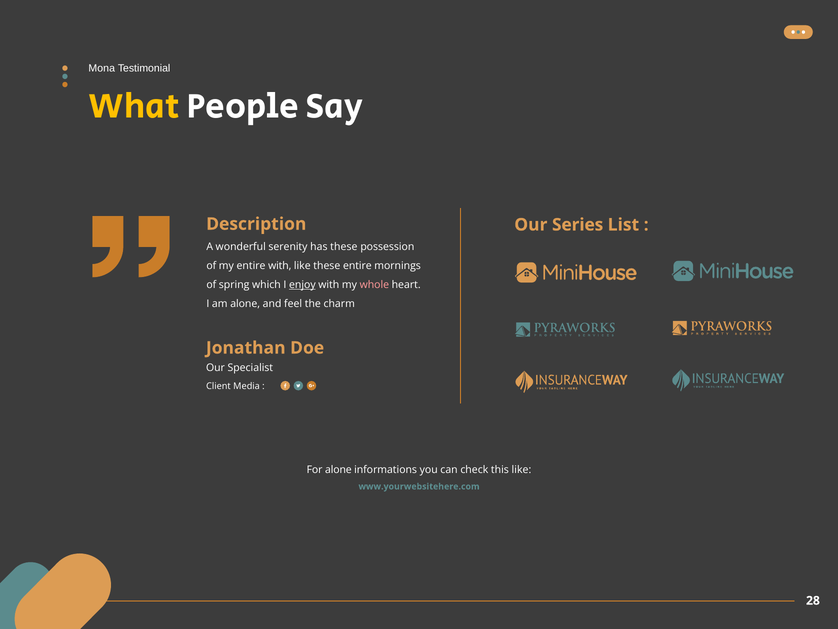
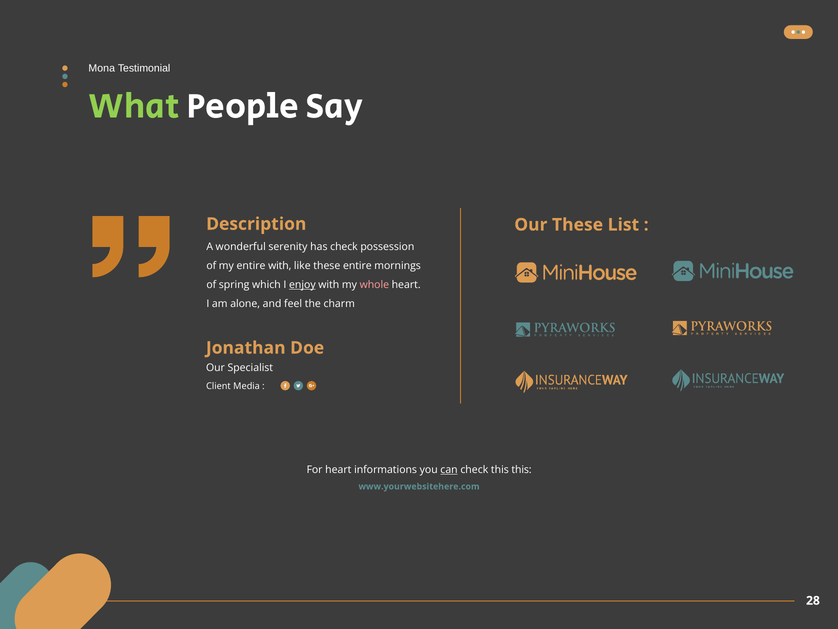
What colour: yellow -> light green
Our Series: Series -> These
has these: these -> check
For alone: alone -> heart
can underline: none -> present
this like: like -> this
